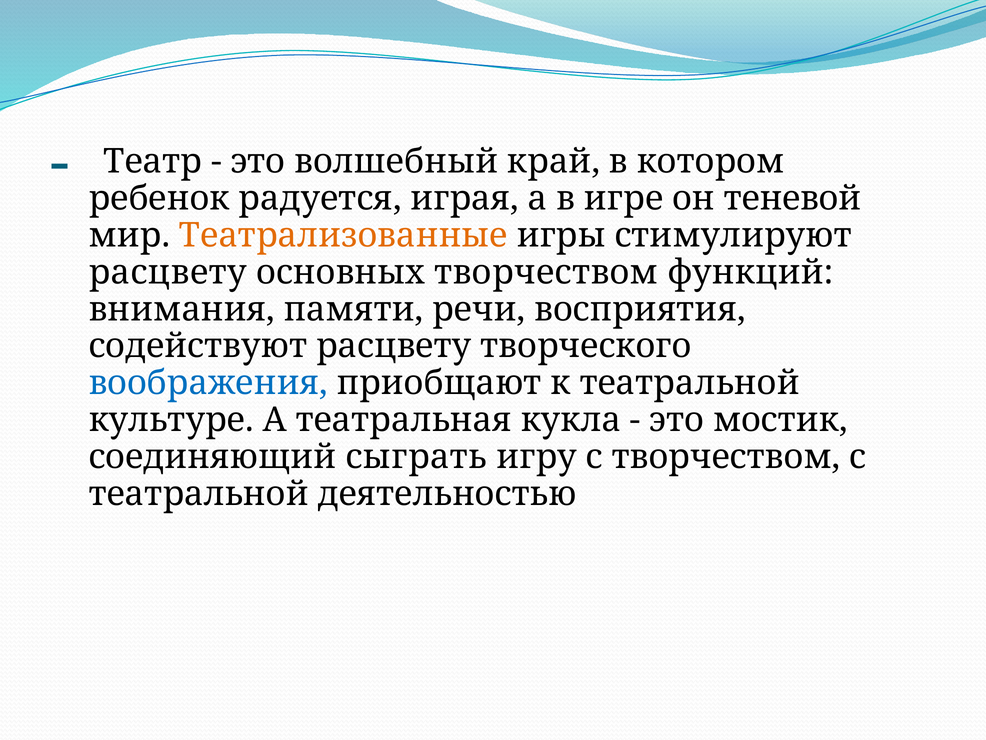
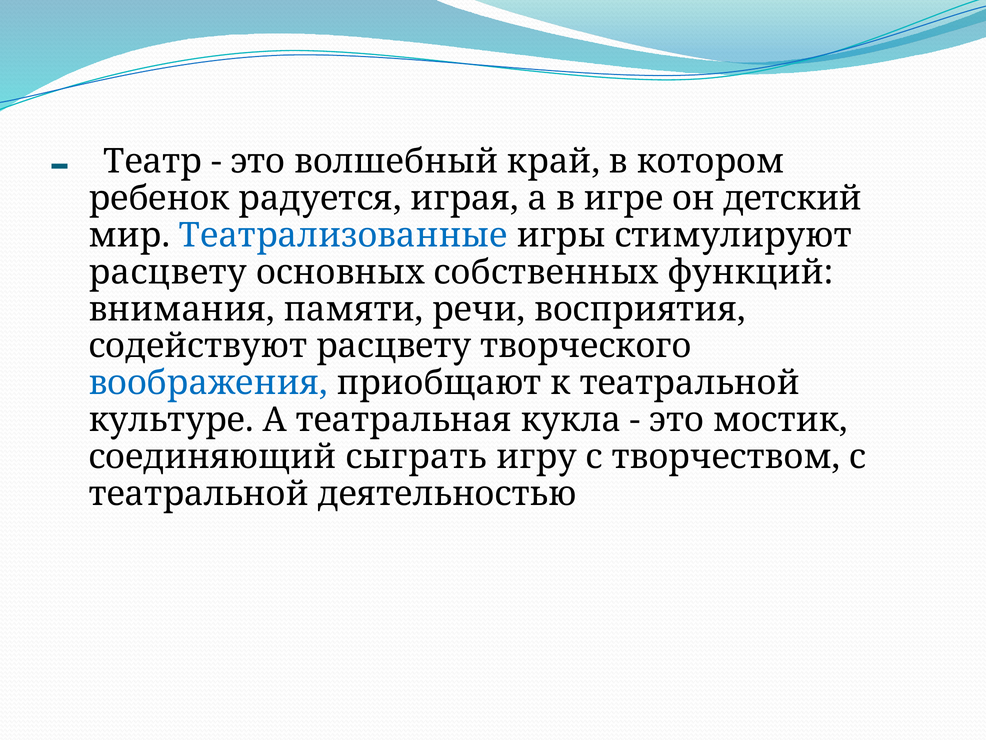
теневой: теневой -> детский
Театрализованные colour: orange -> blue
основных творчеством: творчеством -> собственных
